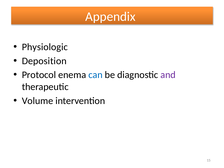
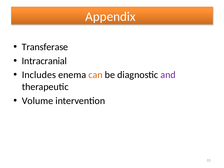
Physiologic: Physiologic -> Transferase
Deposition: Deposition -> Intracranial
Protocol: Protocol -> Includes
can colour: blue -> orange
